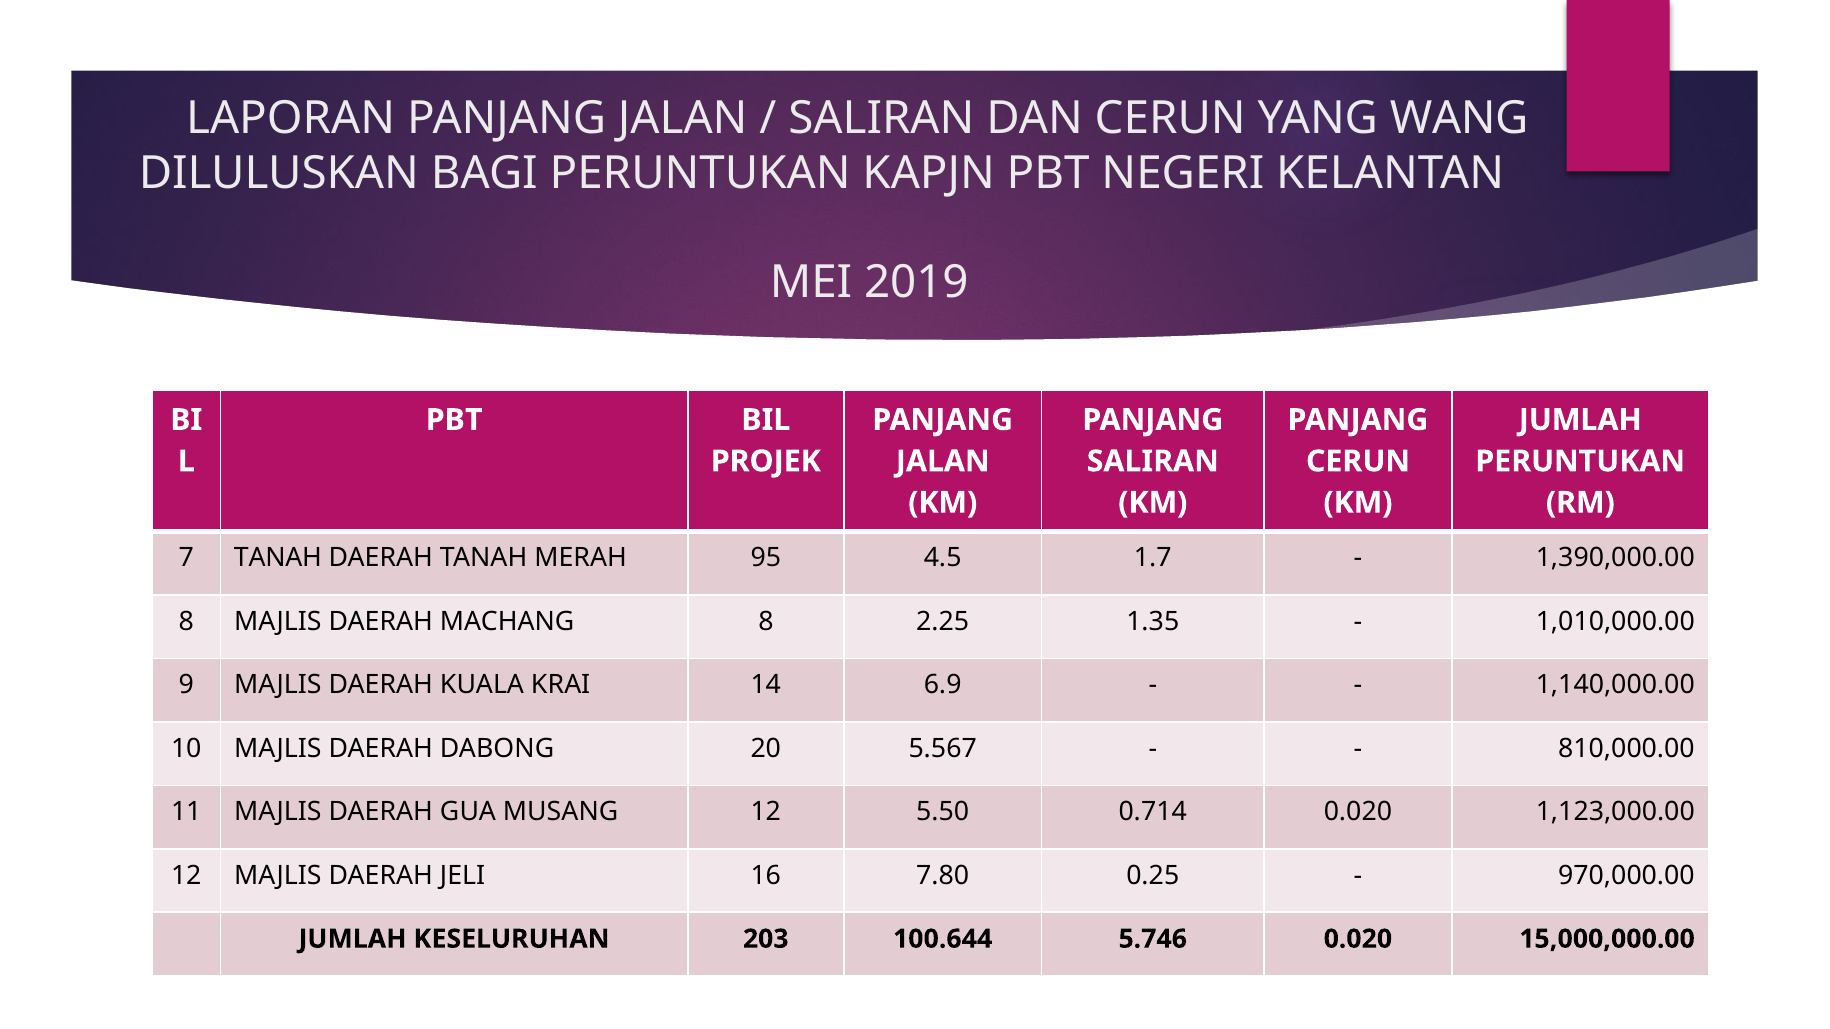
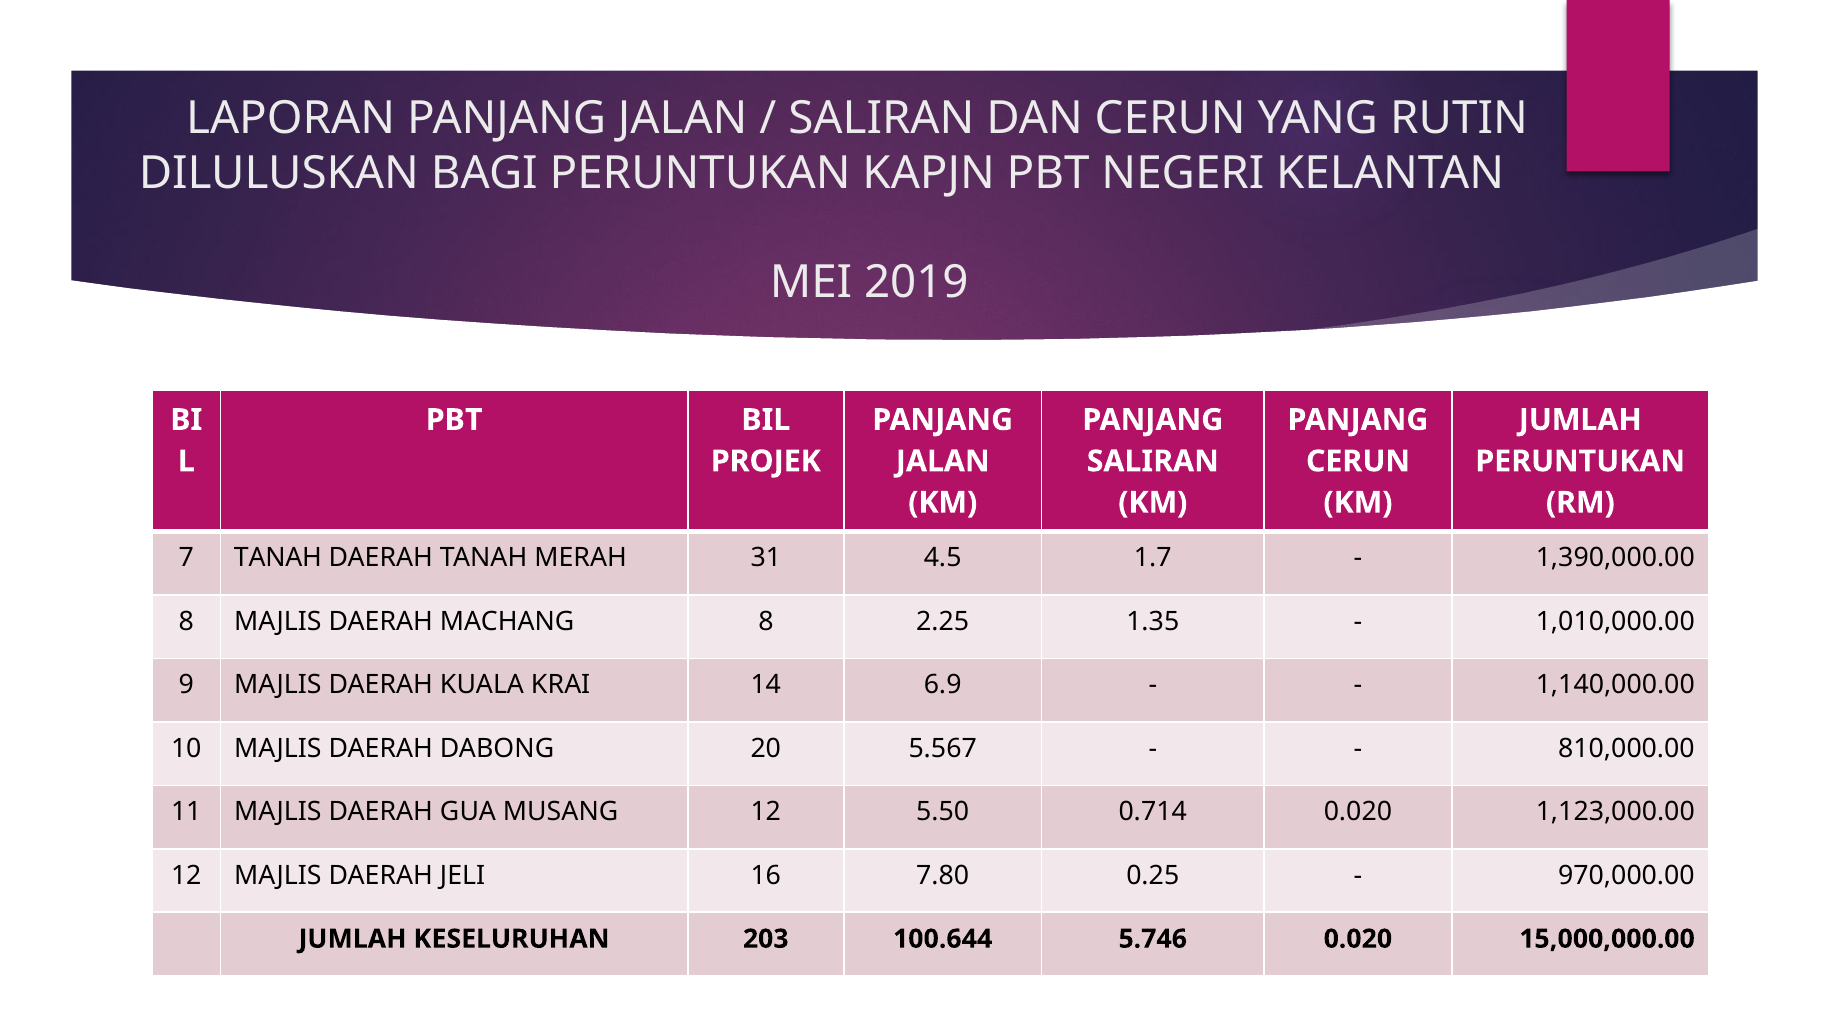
WANG: WANG -> RUTIN
95: 95 -> 31
